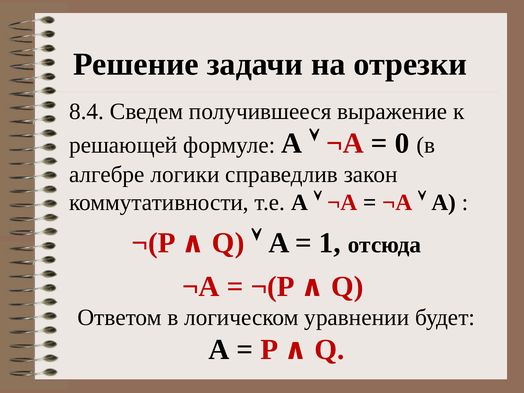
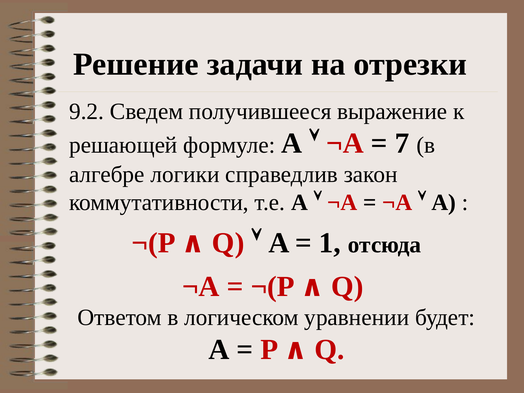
8.4: 8.4 -> 9.2
0: 0 -> 7
